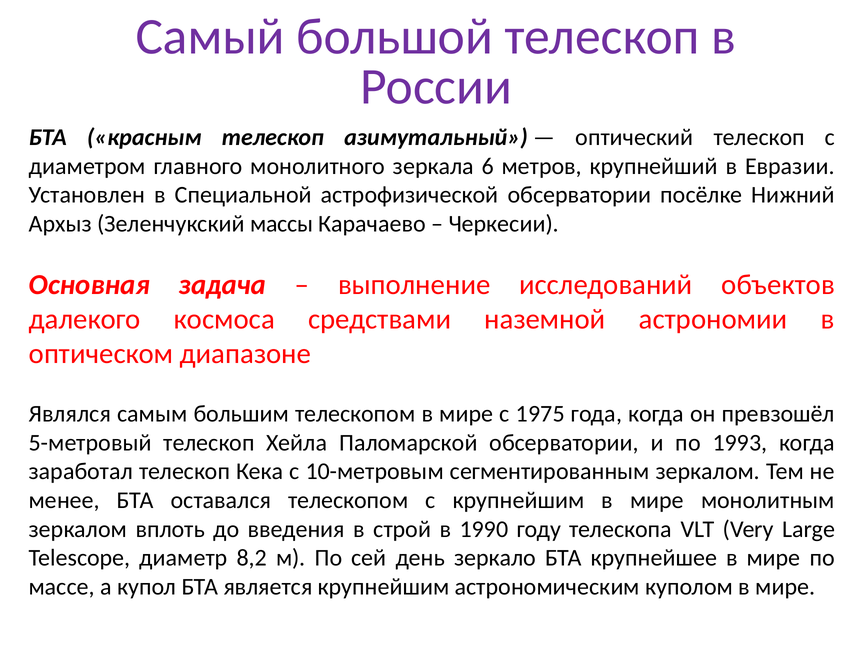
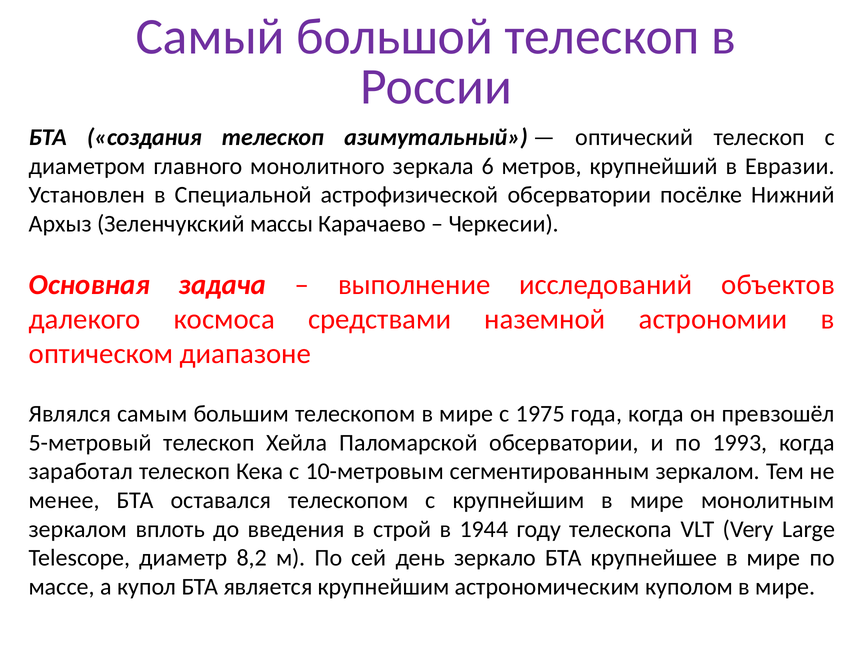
красным: красным -> создания
1990: 1990 -> 1944
